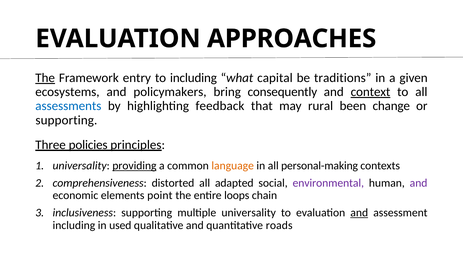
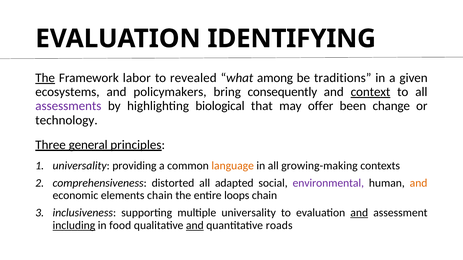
APPROACHES: APPROACHES -> IDENTIFYING
entry: entry -> labor
to including: including -> revealed
capital: capital -> among
assessments colour: blue -> purple
feedback: feedback -> biological
rural: rural -> offer
supporting at (66, 120): supporting -> technology
policies: policies -> general
providing underline: present -> none
personal-making: personal-making -> growing-making
and at (419, 183) colour: purple -> orange
elements point: point -> chain
including at (74, 226) underline: none -> present
used: used -> food
and at (195, 226) underline: none -> present
